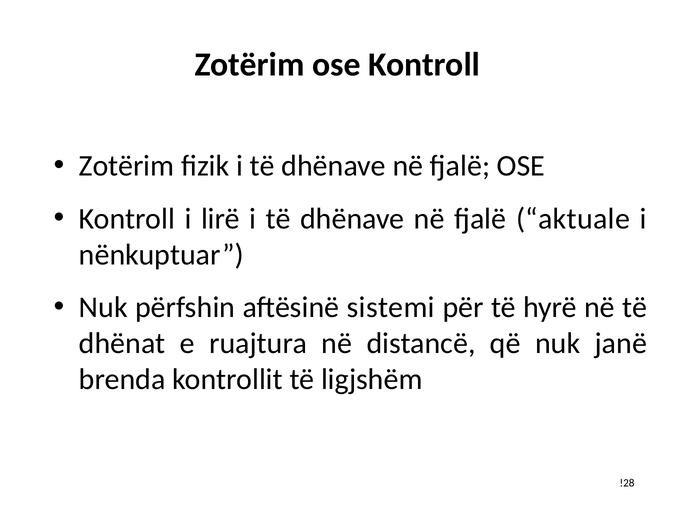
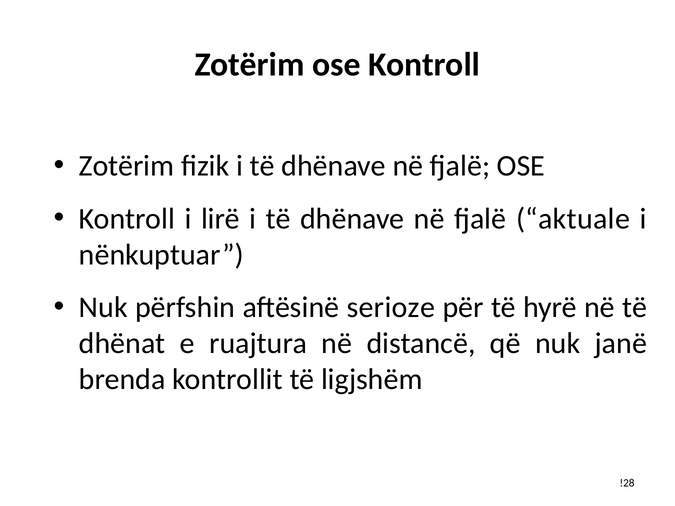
sistemi: sistemi -> serioze
